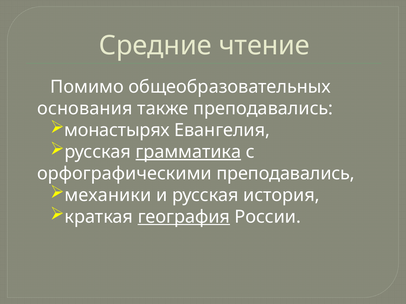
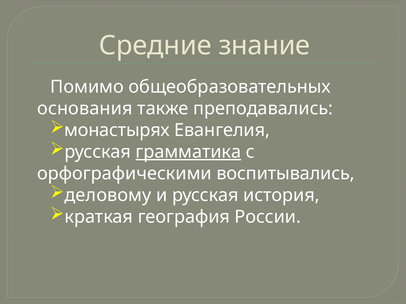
чтение: чтение -> знание
орфографическими преподавались: преподавались -> воспитывались
механики: механики -> деловому
география underline: present -> none
